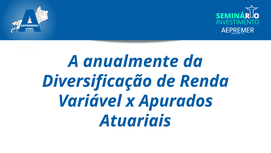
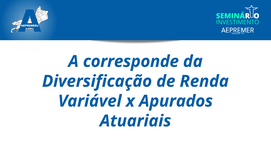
anualmente: anualmente -> corresponde
